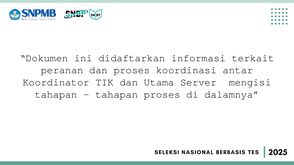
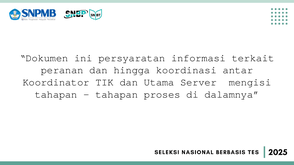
didaftarkan: didaftarkan -> persyaratan
dan proses: proses -> hingga
